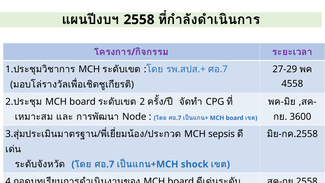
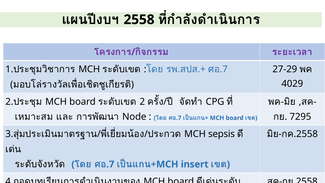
4558: 4558 -> 4029
3600: 3600 -> 7295
shock: shock -> insert
